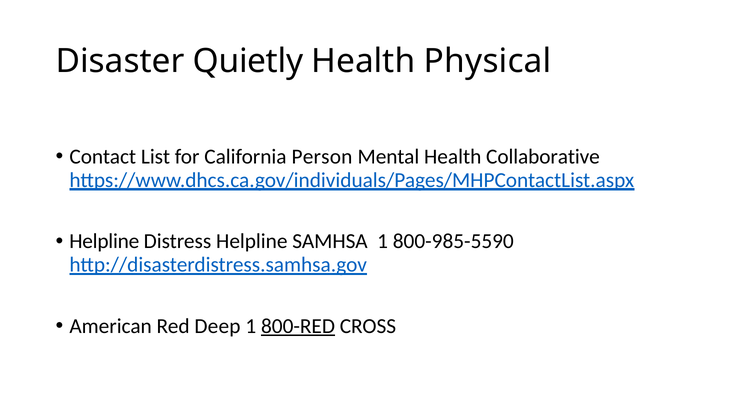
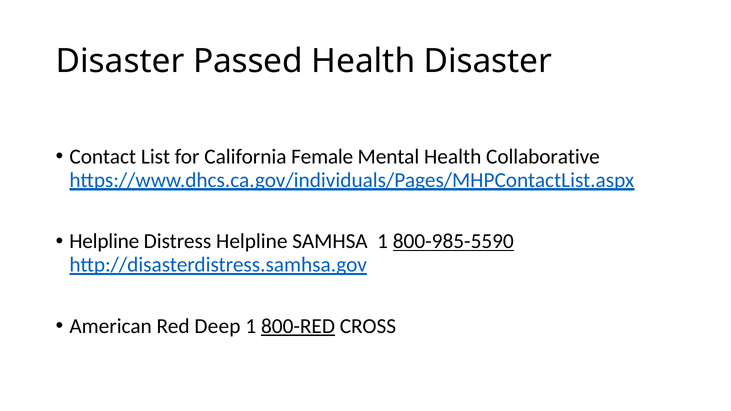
Quietly: Quietly -> Passed
Health Physical: Physical -> Disaster
Person: Person -> Female
800-985-5590 underline: none -> present
